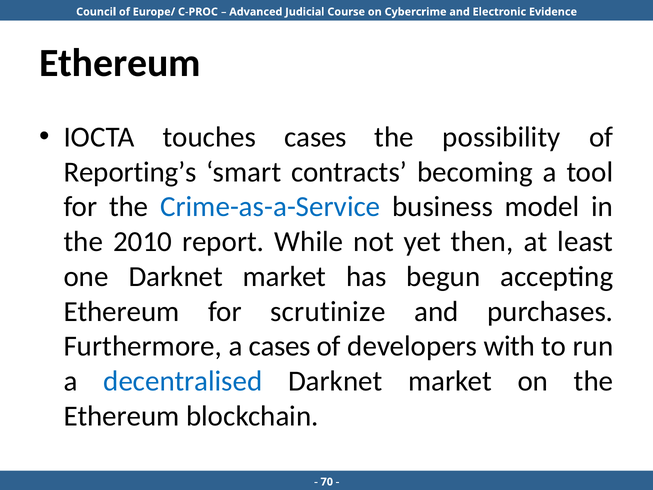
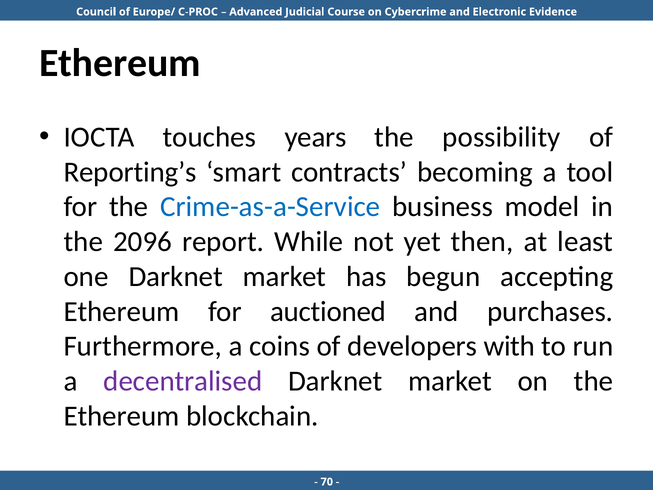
touches cases: cases -> years
2010: 2010 -> 2096
scrutinize: scrutinize -> auctioned
a cases: cases -> coins
decentralised colour: blue -> purple
